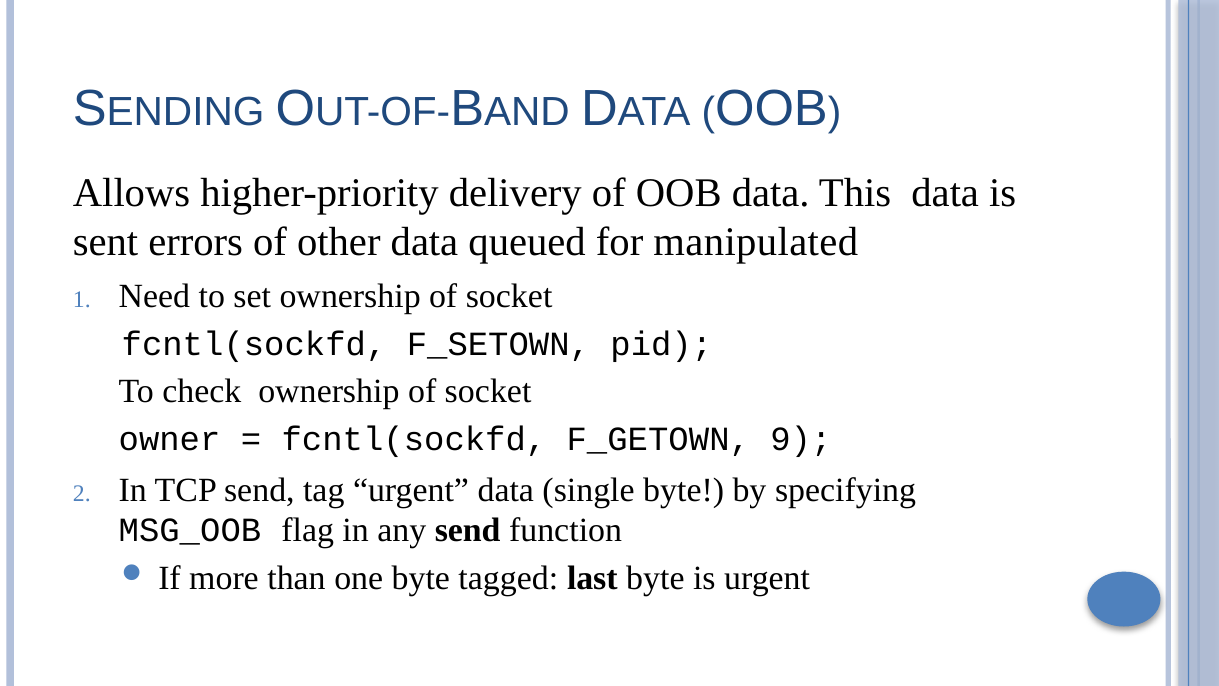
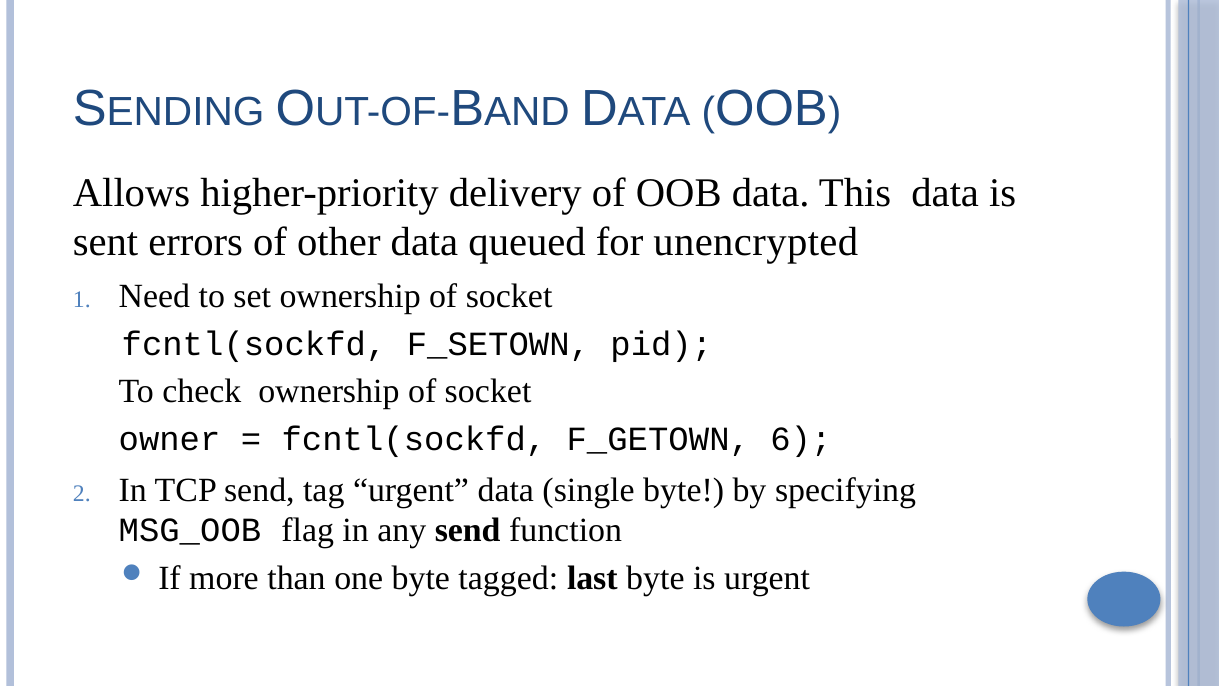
manipulated: manipulated -> unencrypted
9: 9 -> 6
